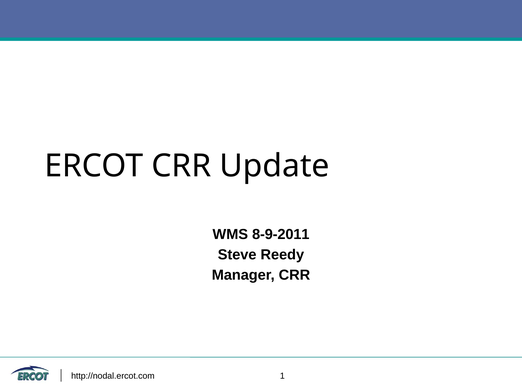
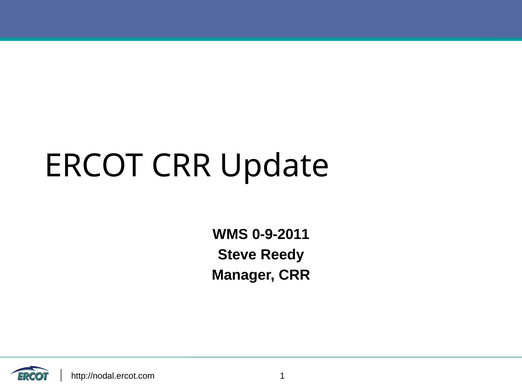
8-9-2011: 8-9-2011 -> 0-9-2011
